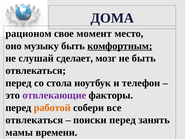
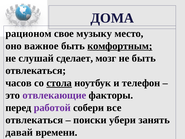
момент: момент -> музыку
музыку: музыку -> важное
перед at (19, 83): перед -> часов
стола underline: none -> present
работой colour: orange -> purple
поиски перед: перед -> убери
мамы: мамы -> давай
